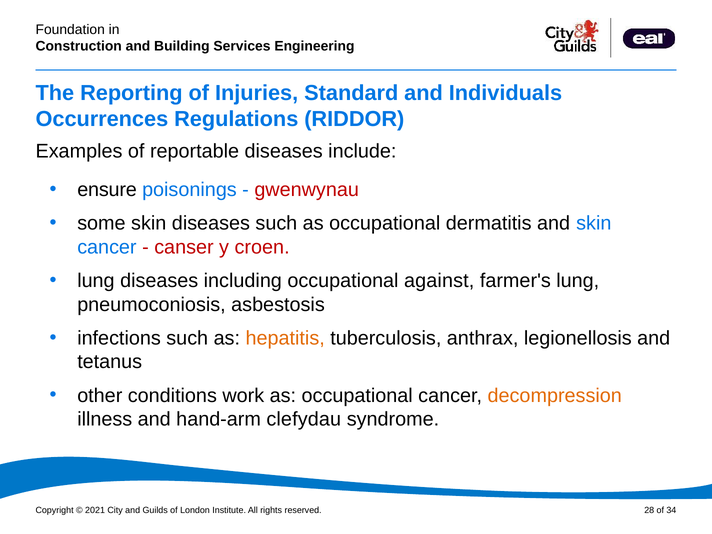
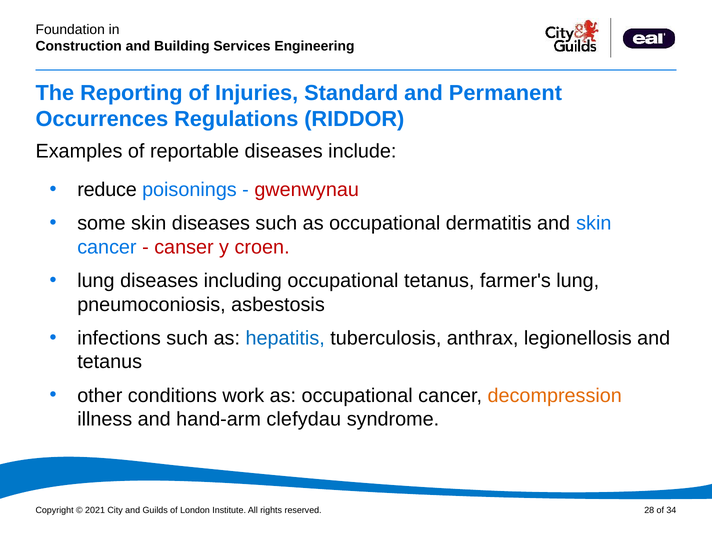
Individuals: Individuals -> Permanent
ensure: ensure -> reduce
occupational against: against -> tetanus
hepatitis colour: orange -> blue
